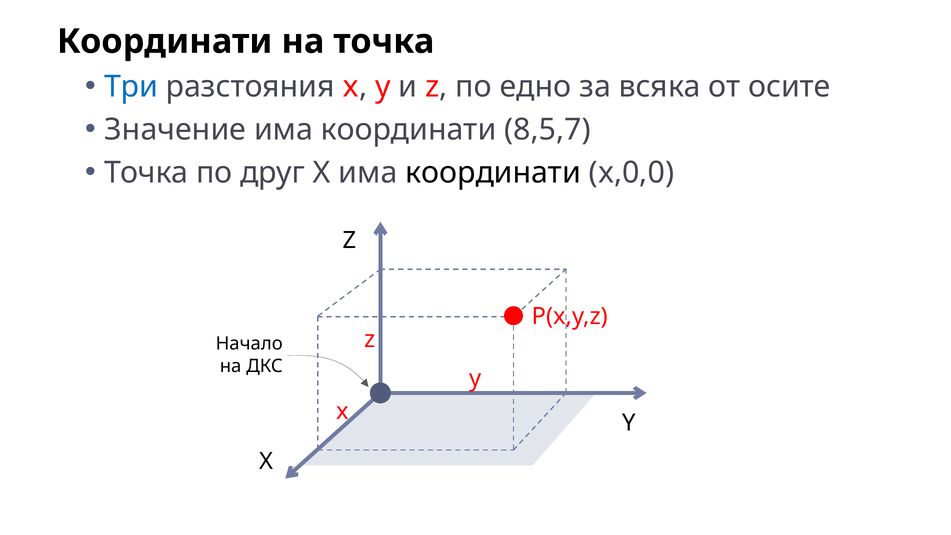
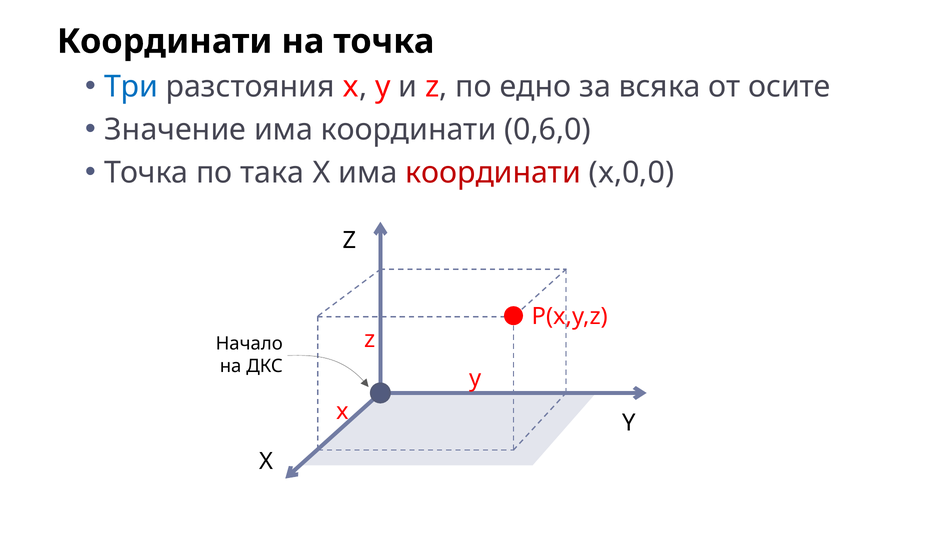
8,5,7: 8,5,7 -> 0,6,0
друг: друг -> така
координати at (493, 173) colour: black -> red
